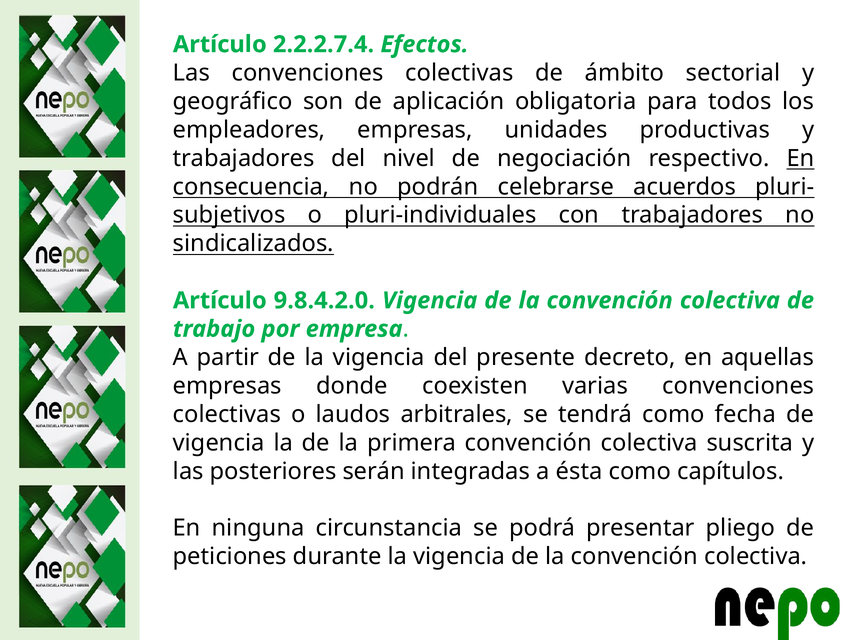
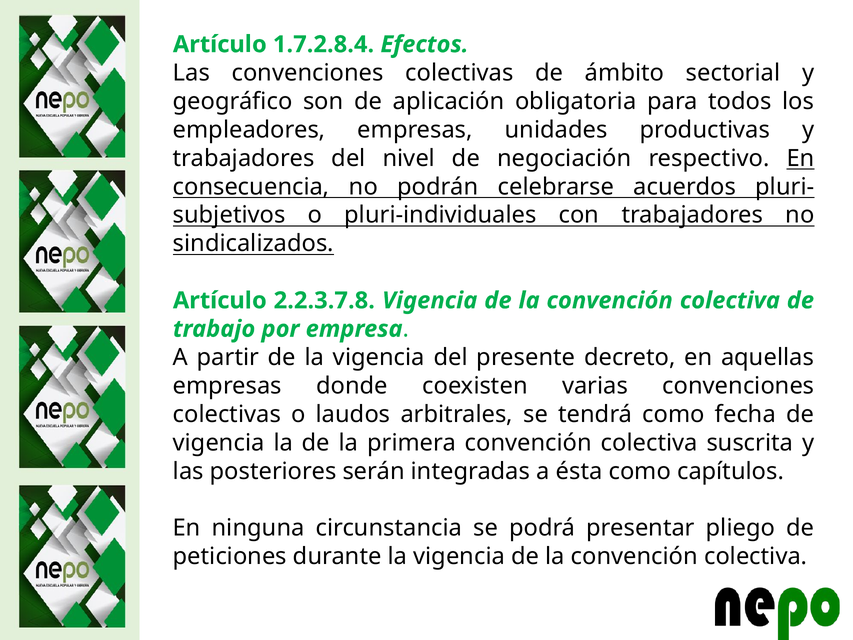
2.2.2.7.4: 2.2.2.7.4 -> 1.7.2.8.4
9.8.4.2.0: 9.8.4.2.0 -> 2.2.3.7.8
